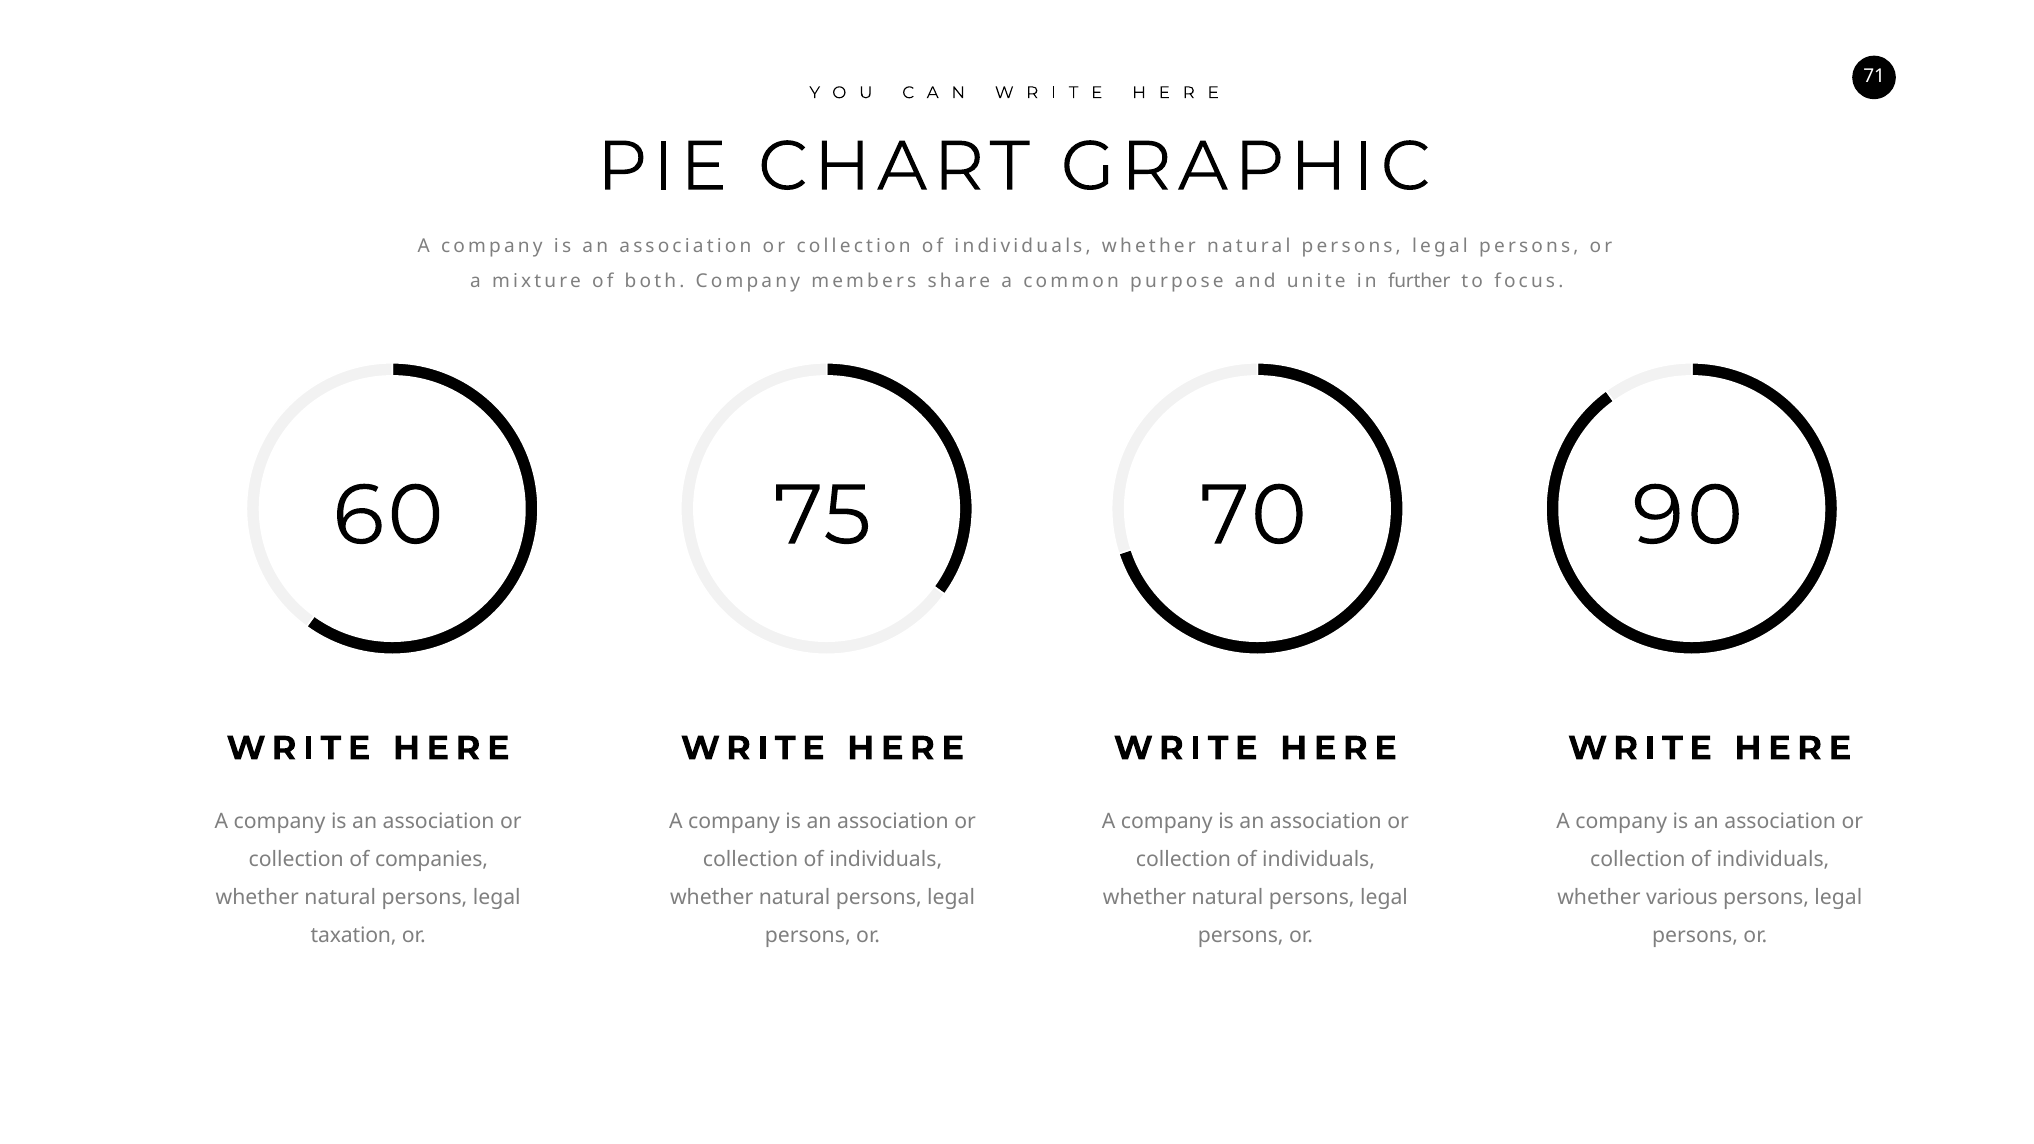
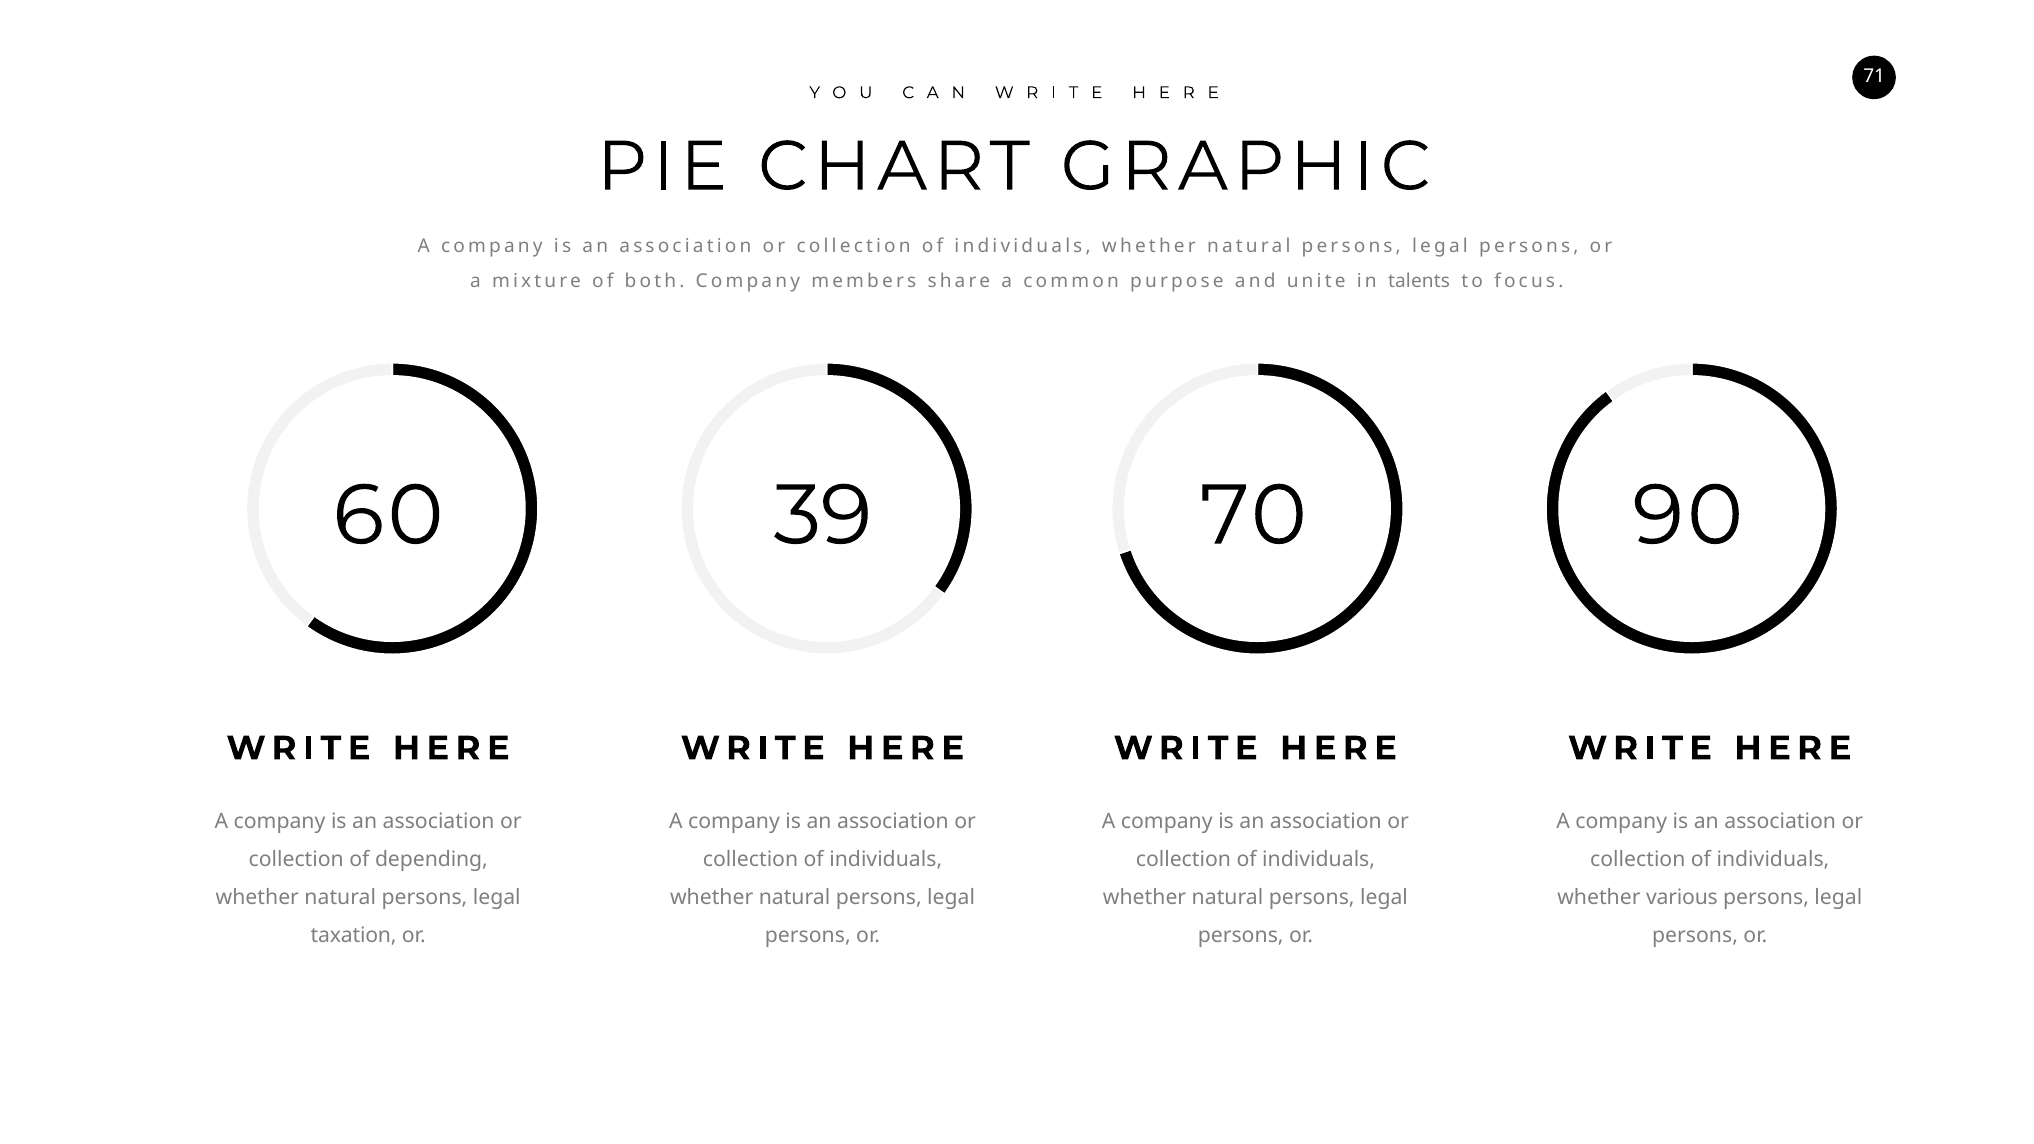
further: further -> talents
75: 75 -> 39
companies: companies -> depending
